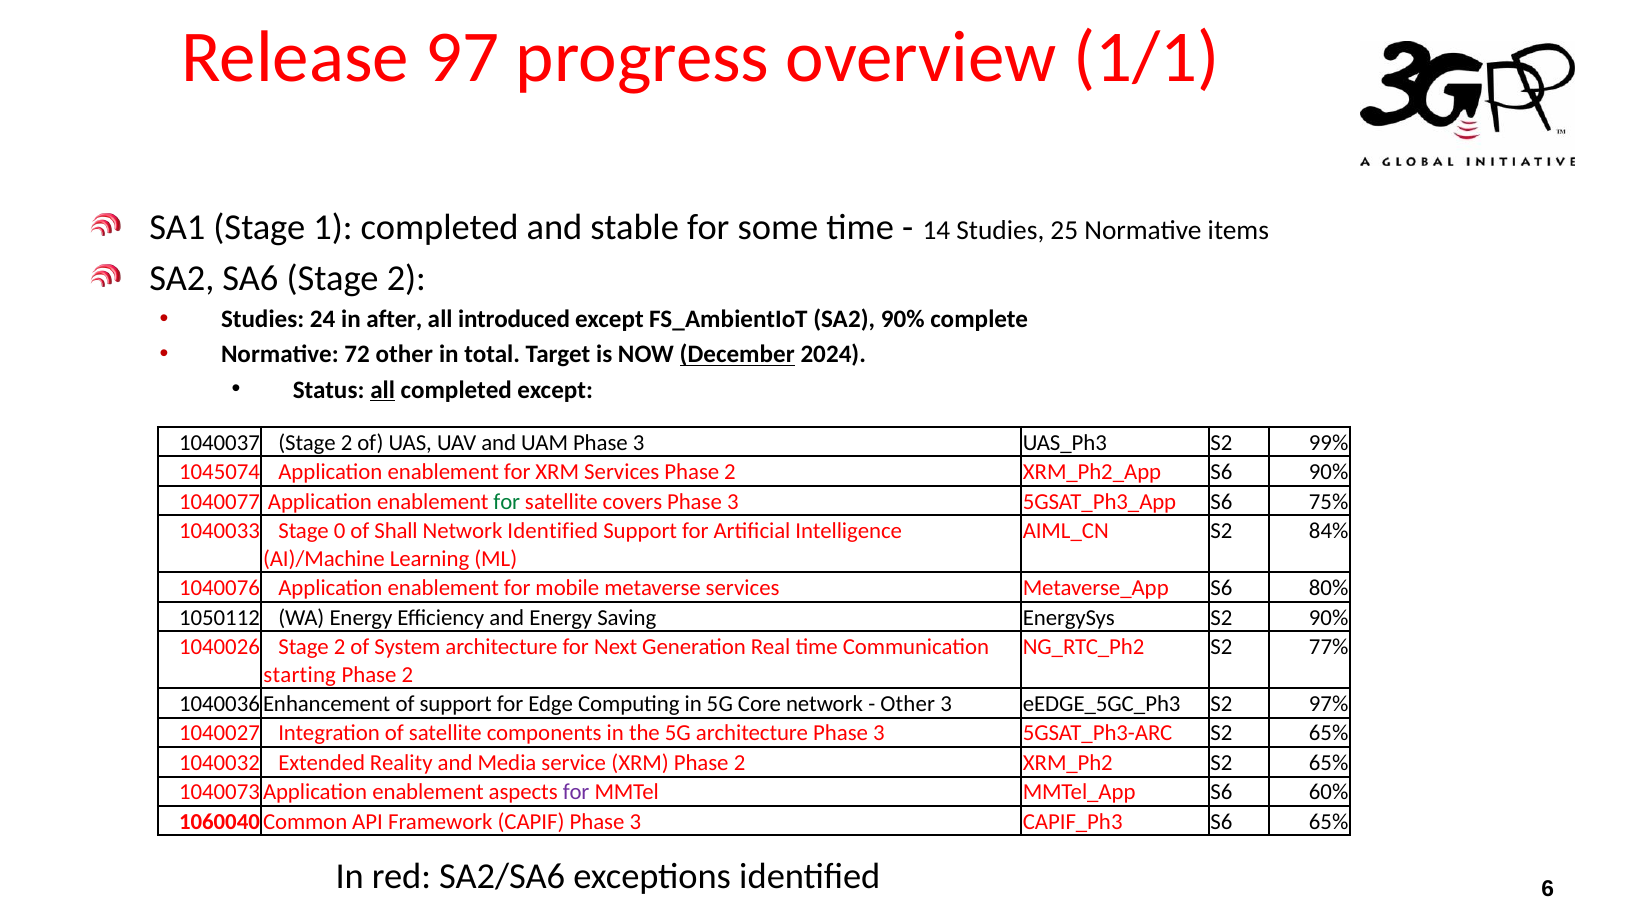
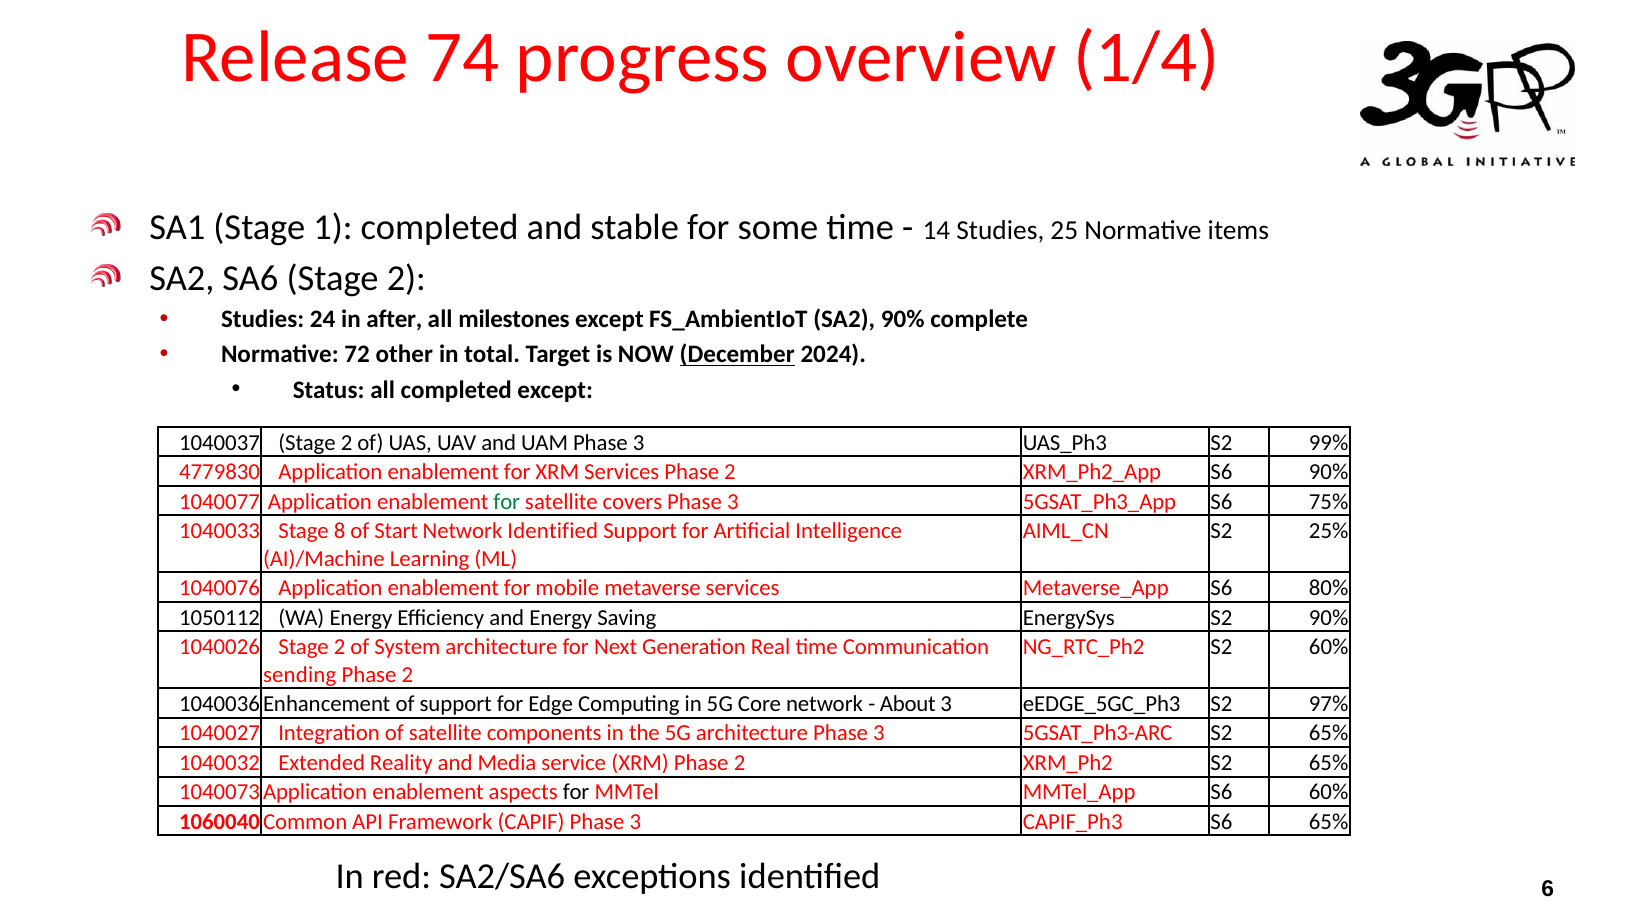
97: 97 -> 74
1/1: 1/1 -> 1/4
introduced: introduced -> milestones
all at (383, 390) underline: present -> none
1045074: 1045074 -> 4779830
0: 0 -> 8
Shall: Shall -> Start
84%: 84% -> 25%
S2 77%: 77% -> 60%
starting: starting -> sending
Other at (908, 704): Other -> About
for at (576, 792) colour: purple -> black
